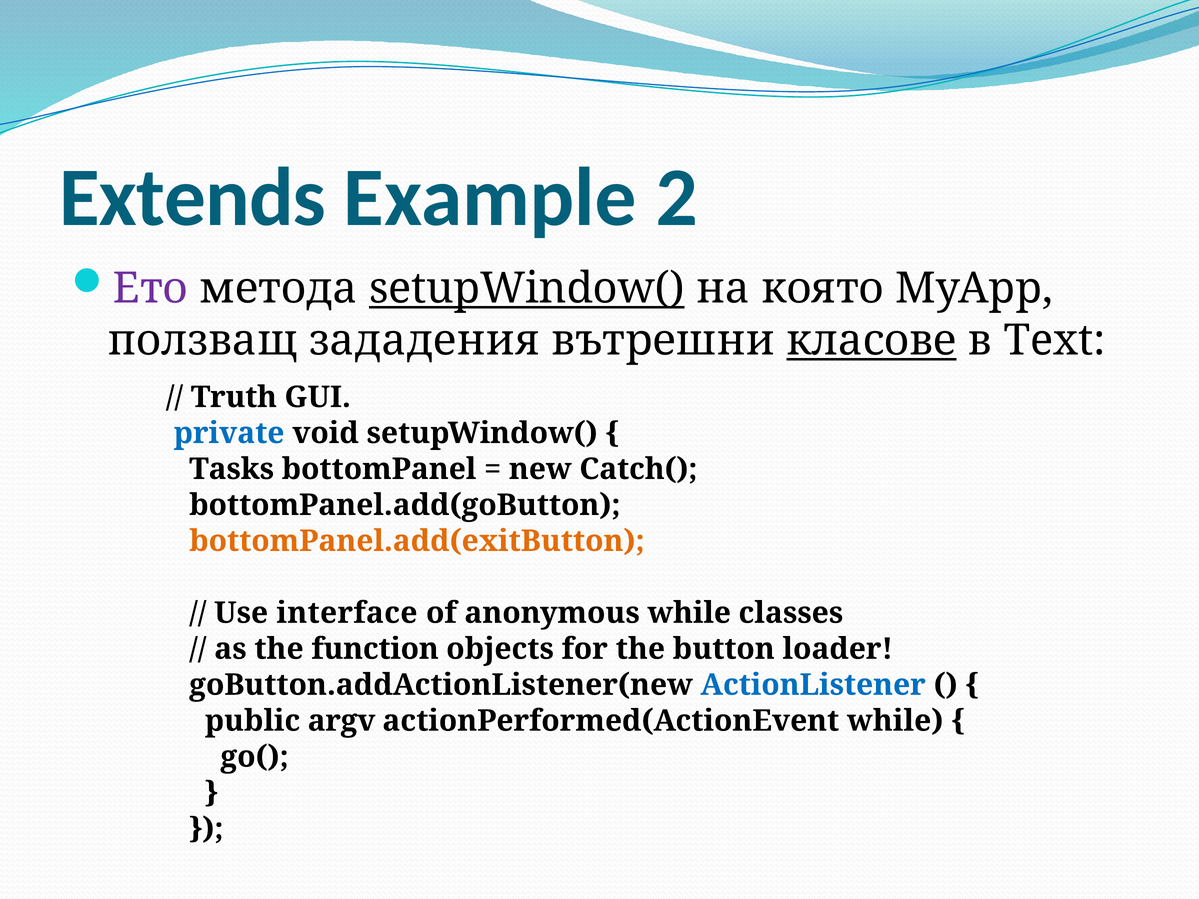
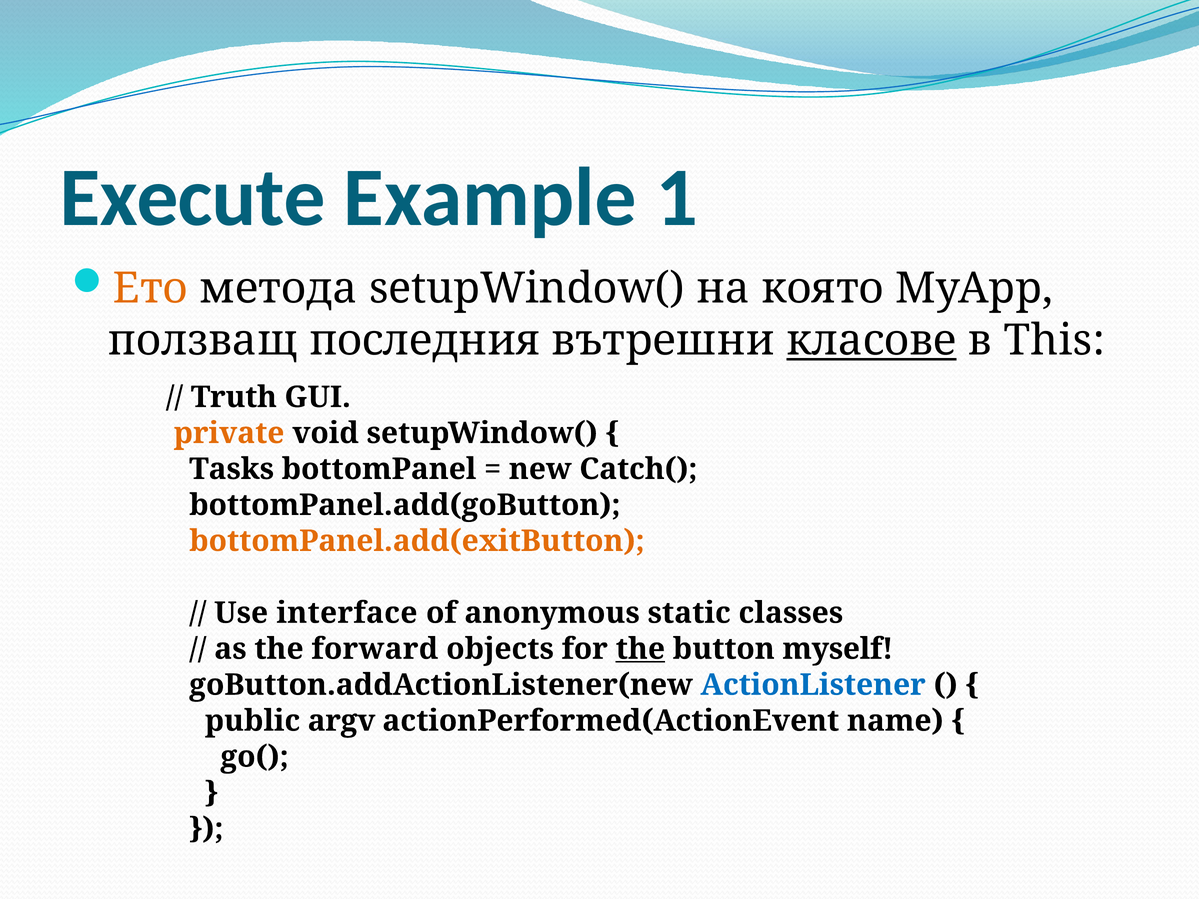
Extends: Extends -> Execute
2: 2 -> 1
Ето colour: purple -> orange
setupWindow( at (527, 289) underline: present -> none
зададения: зададения -> последния
Text: Text -> This
private colour: blue -> orange
anonymous while: while -> static
function: function -> forward
the at (640, 649) underline: none -> present
loader: loader -> myself
actionPerformed(ActionEvent while: while -> name
